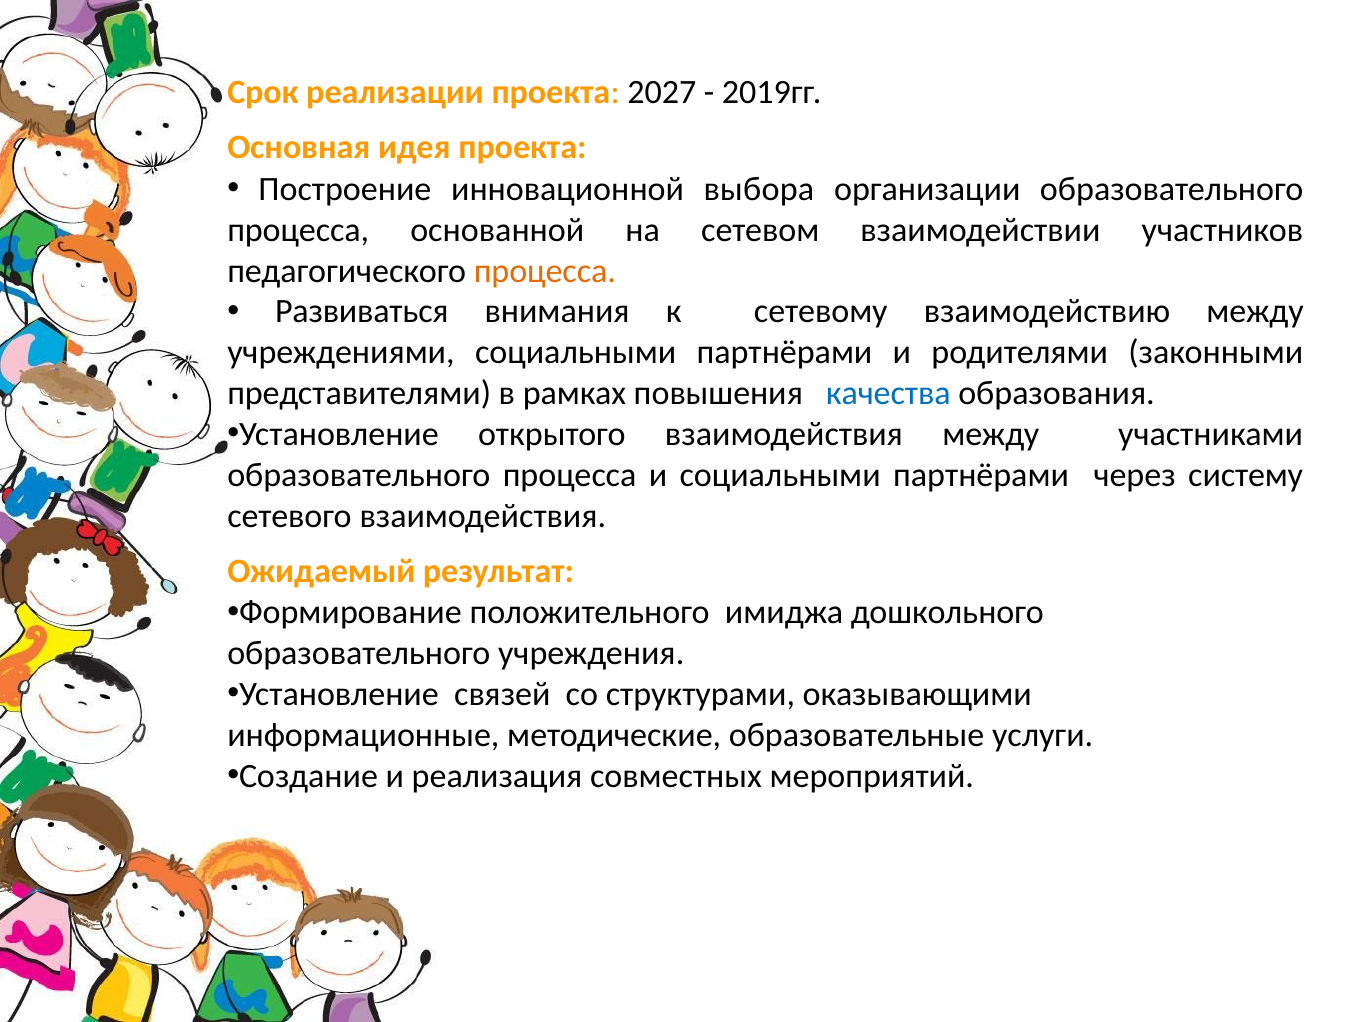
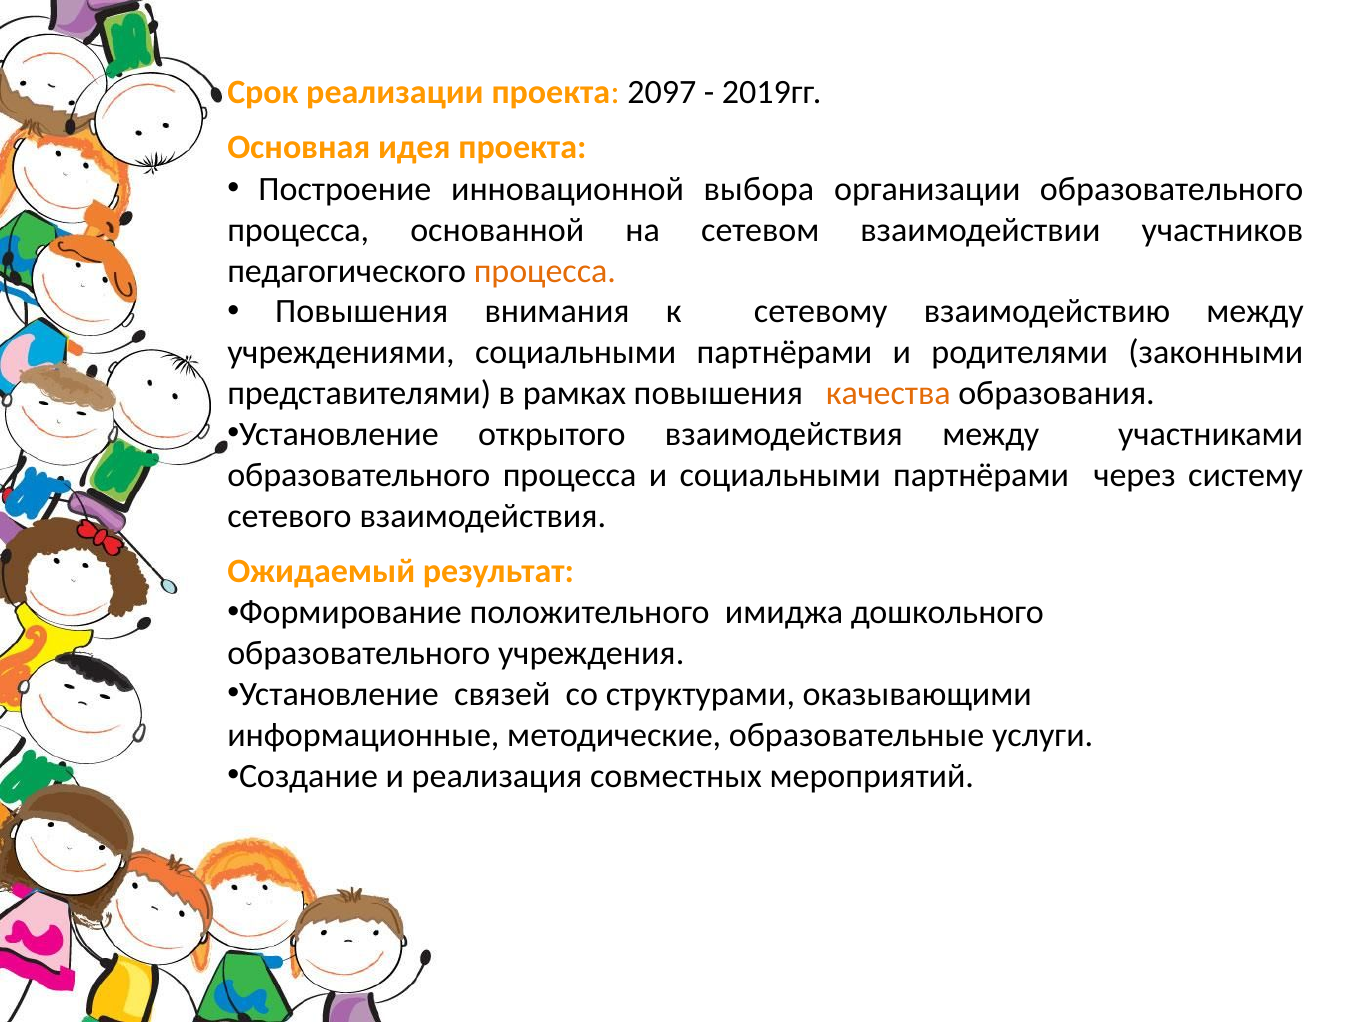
2027: 2027 -> 2097
Развиваться at (362, 312): Развиваться -> Повышения
качества colour: blue -> orange
